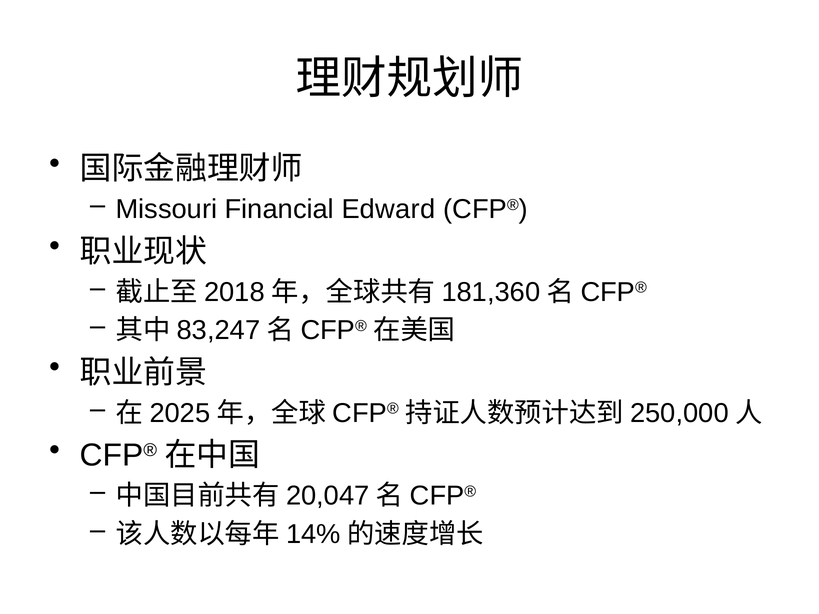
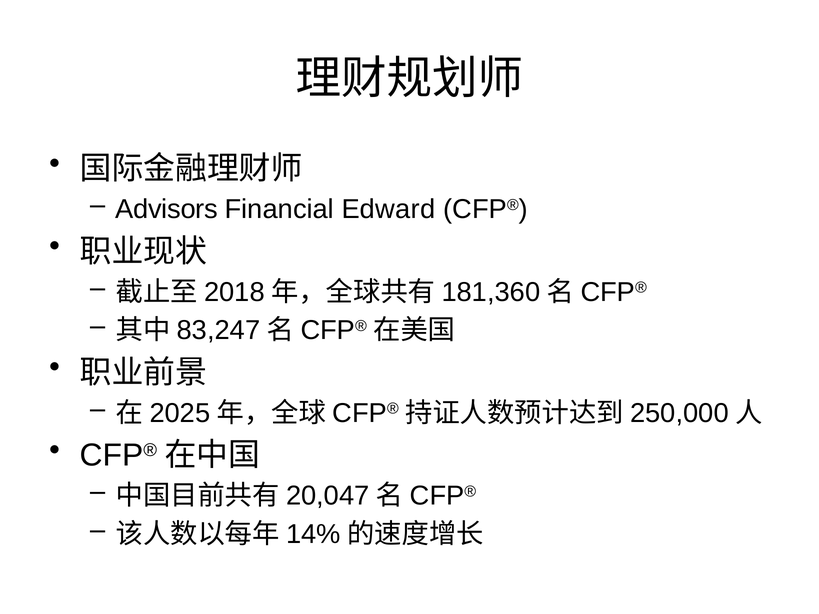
Missouri: Missouri -> Advisors
